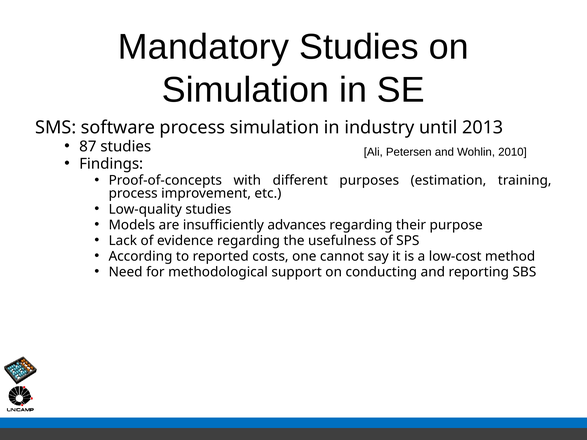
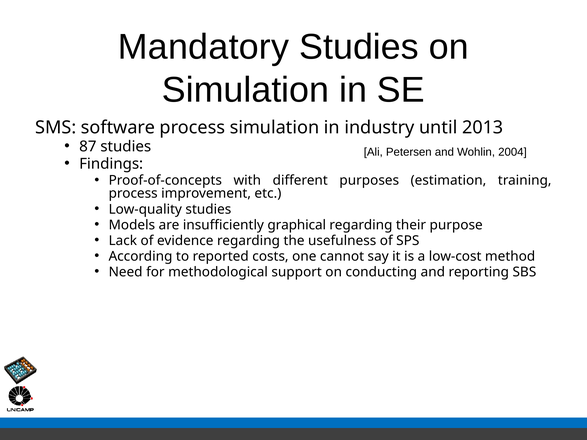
2010: 2010 -> 2004
advances: advances -> graphical
